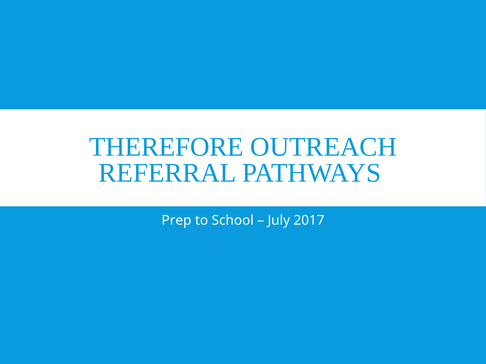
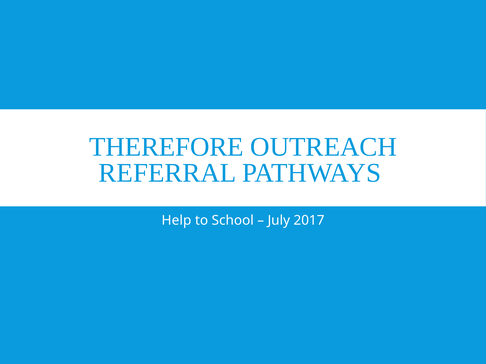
Prep: Prep -> Help
